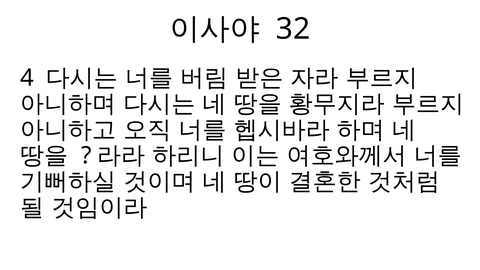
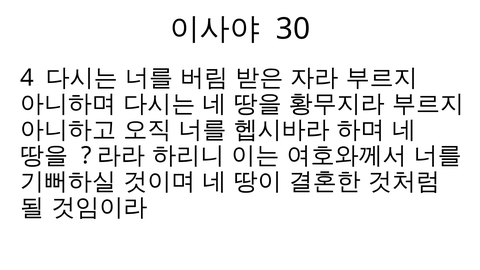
32: 32 -> 30
